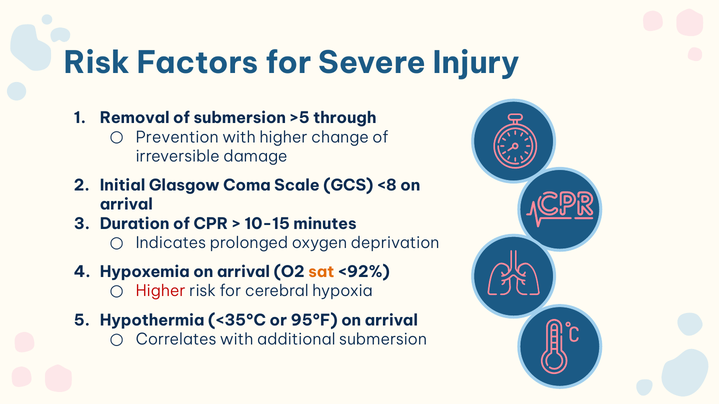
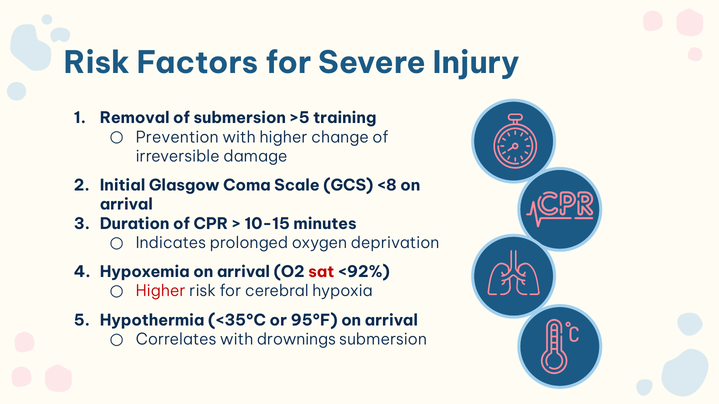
through: through -> training
sat colour: orange -> red
additional: additional -> drownings
